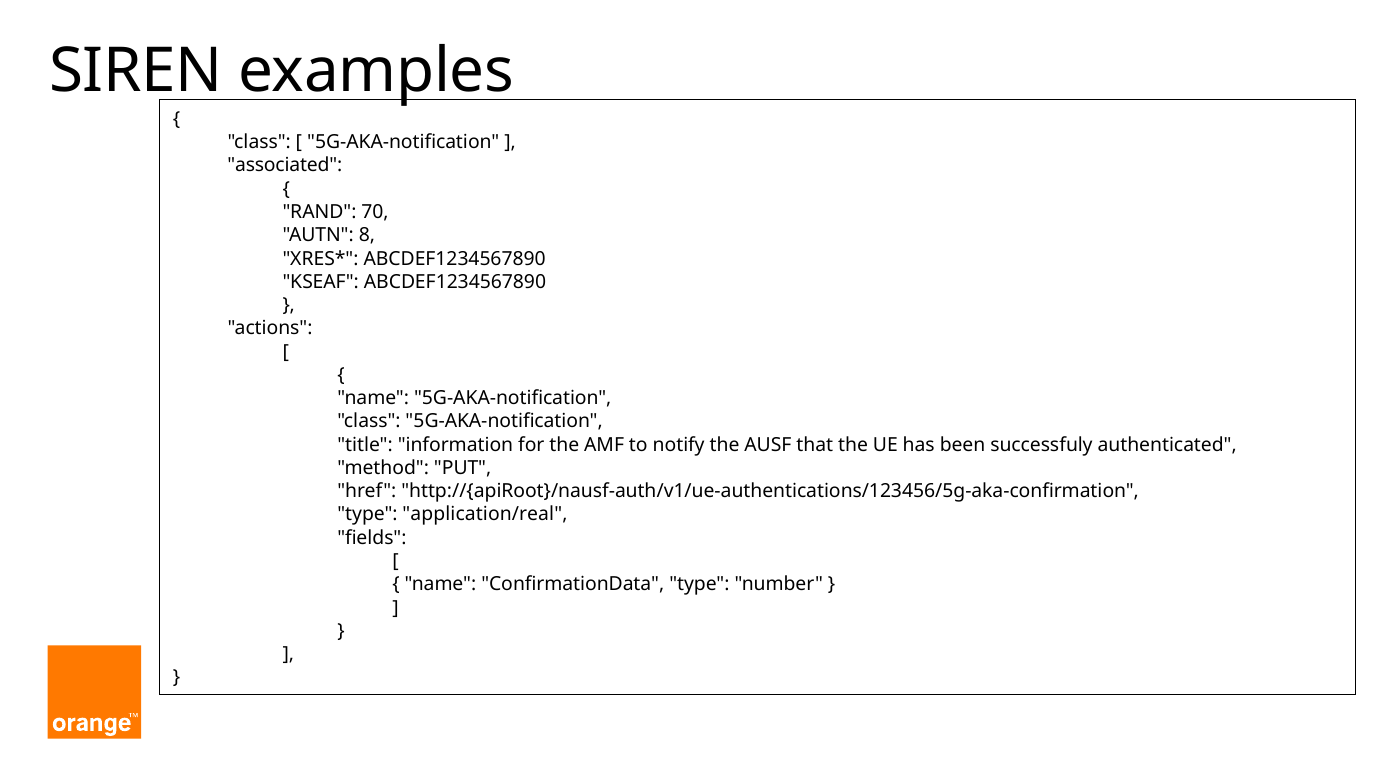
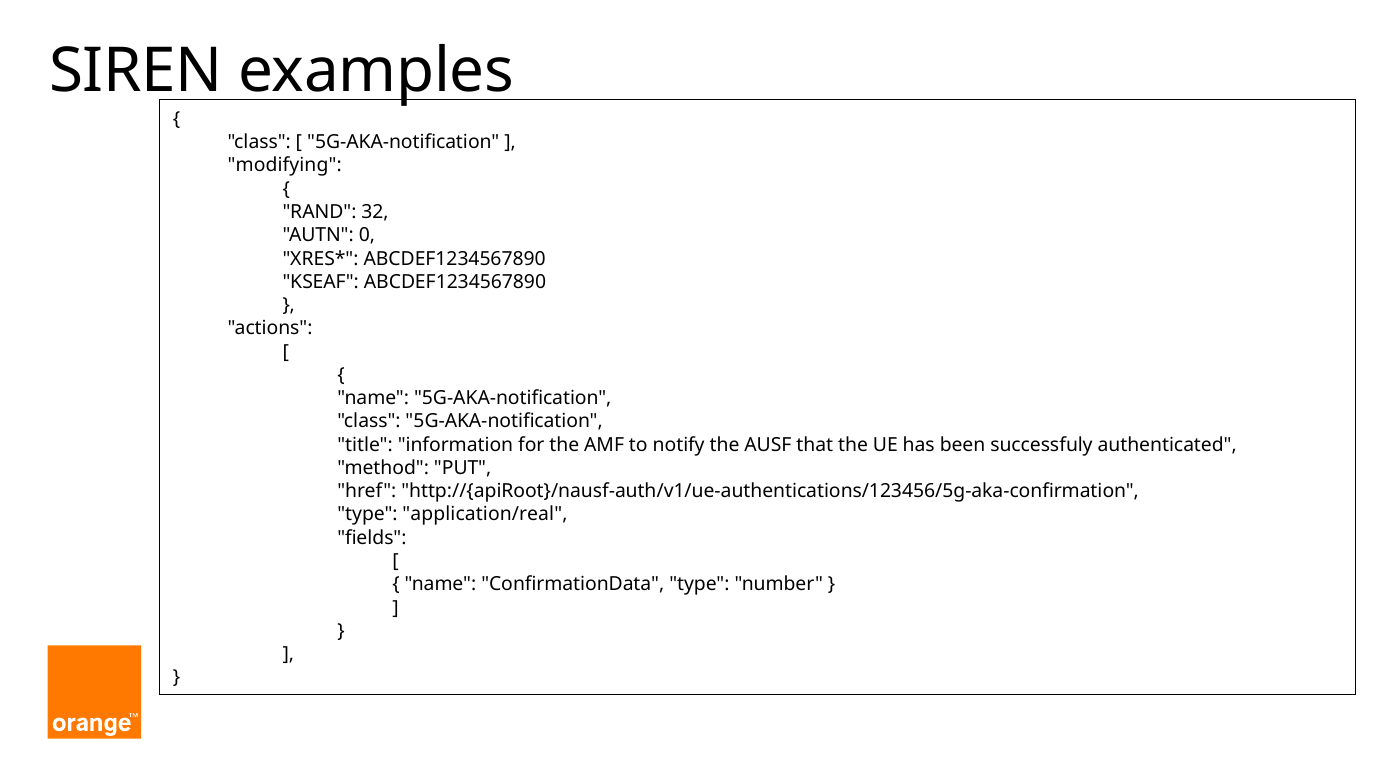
associated: associated -> modifying
70: 70 -> 32
8: 8 -> 0
